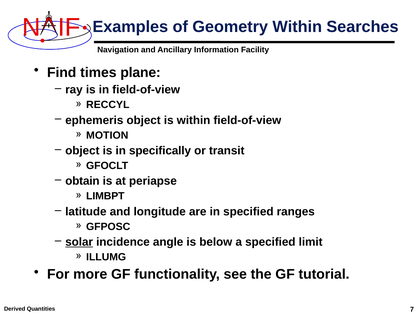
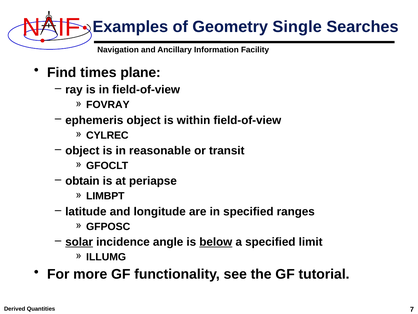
Geometry Within: Within -> Single
RECCYL: RECCYL -> FOVRAY
MOTION: MOTION -> CYLREC
specifically: specifically -> reasonable
below underline: none -> present
